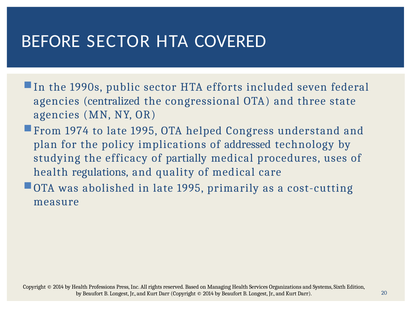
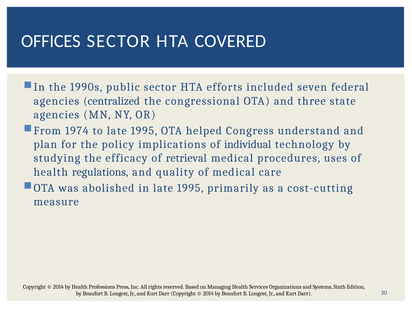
BEFORE: BEFORE -> OFFICES
addressed: addressed -> individual
partially: partially -> retrieval
